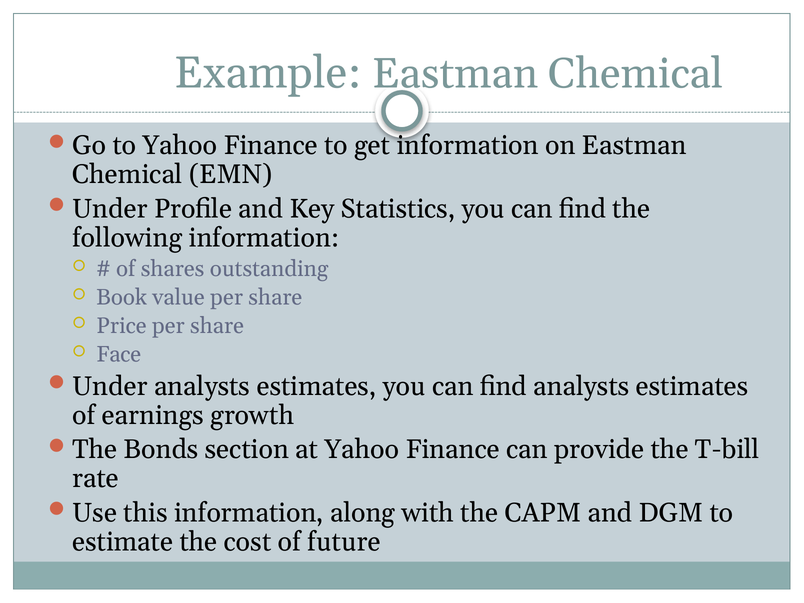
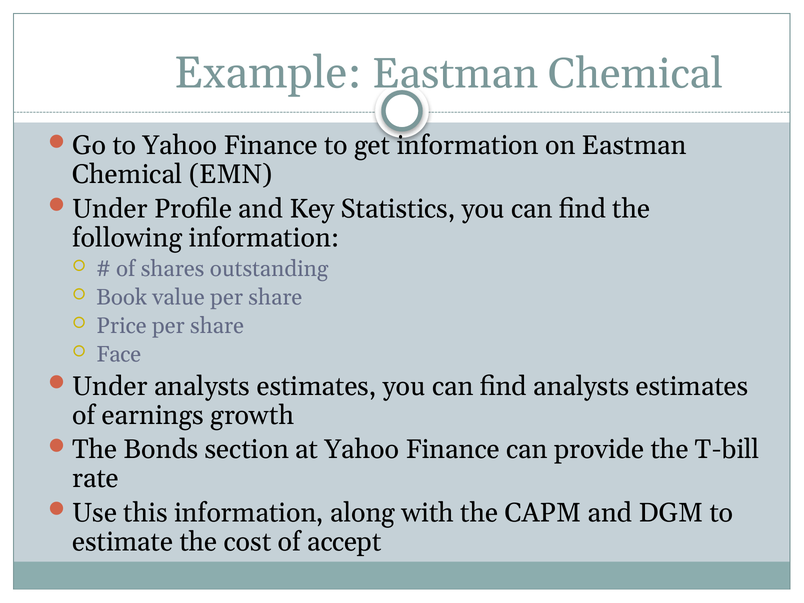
future: future -> accept
